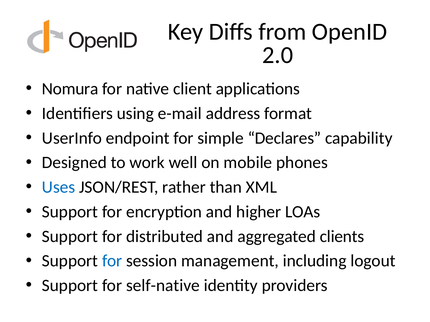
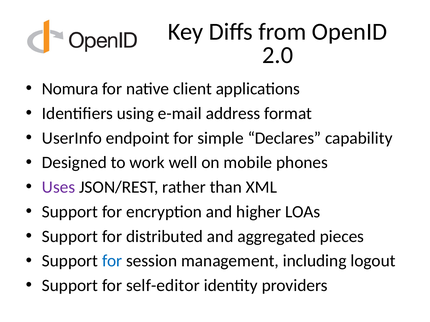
Uses colour: blue -> purple
clients: clients -> pieces
self-native: self-native -> self-editor
